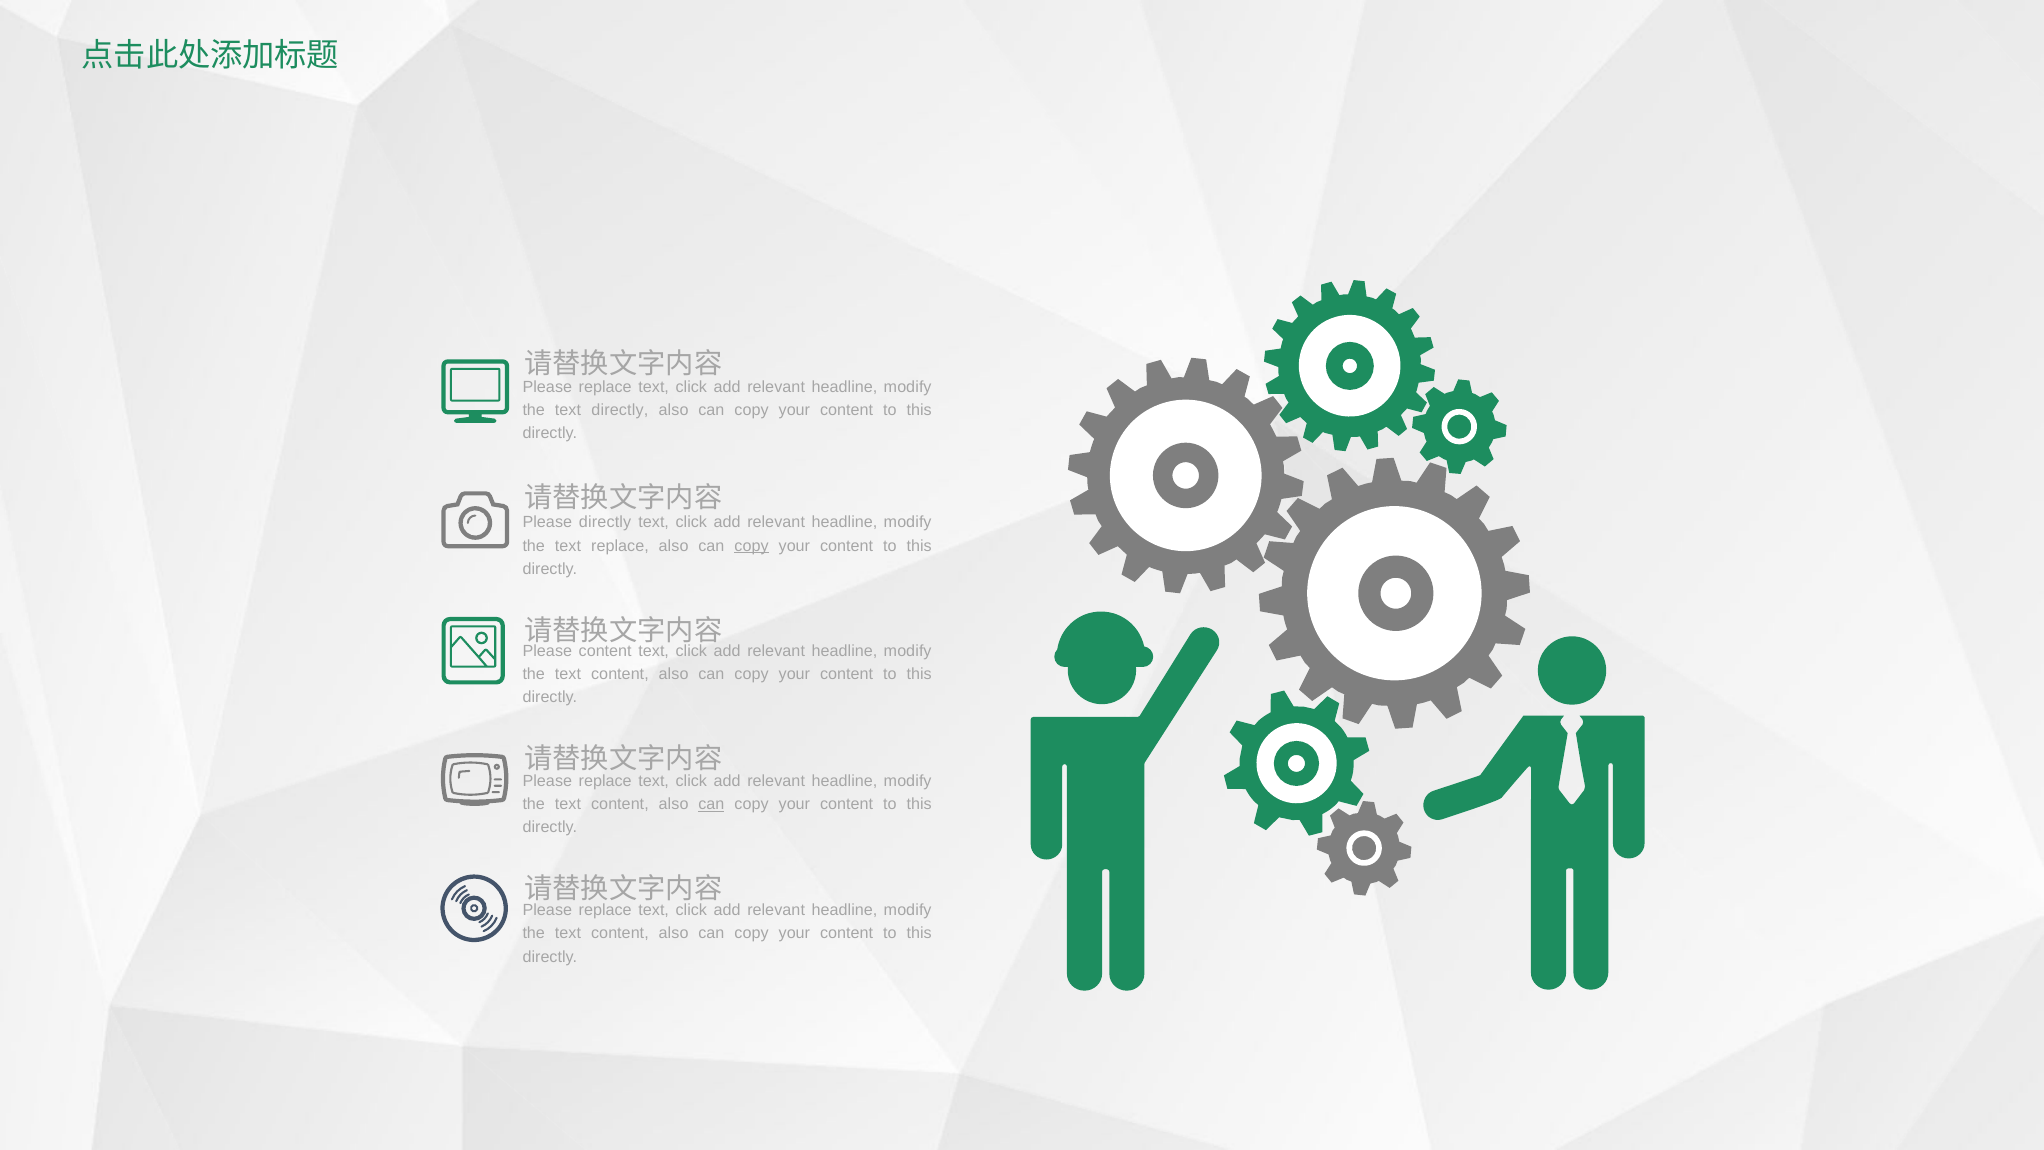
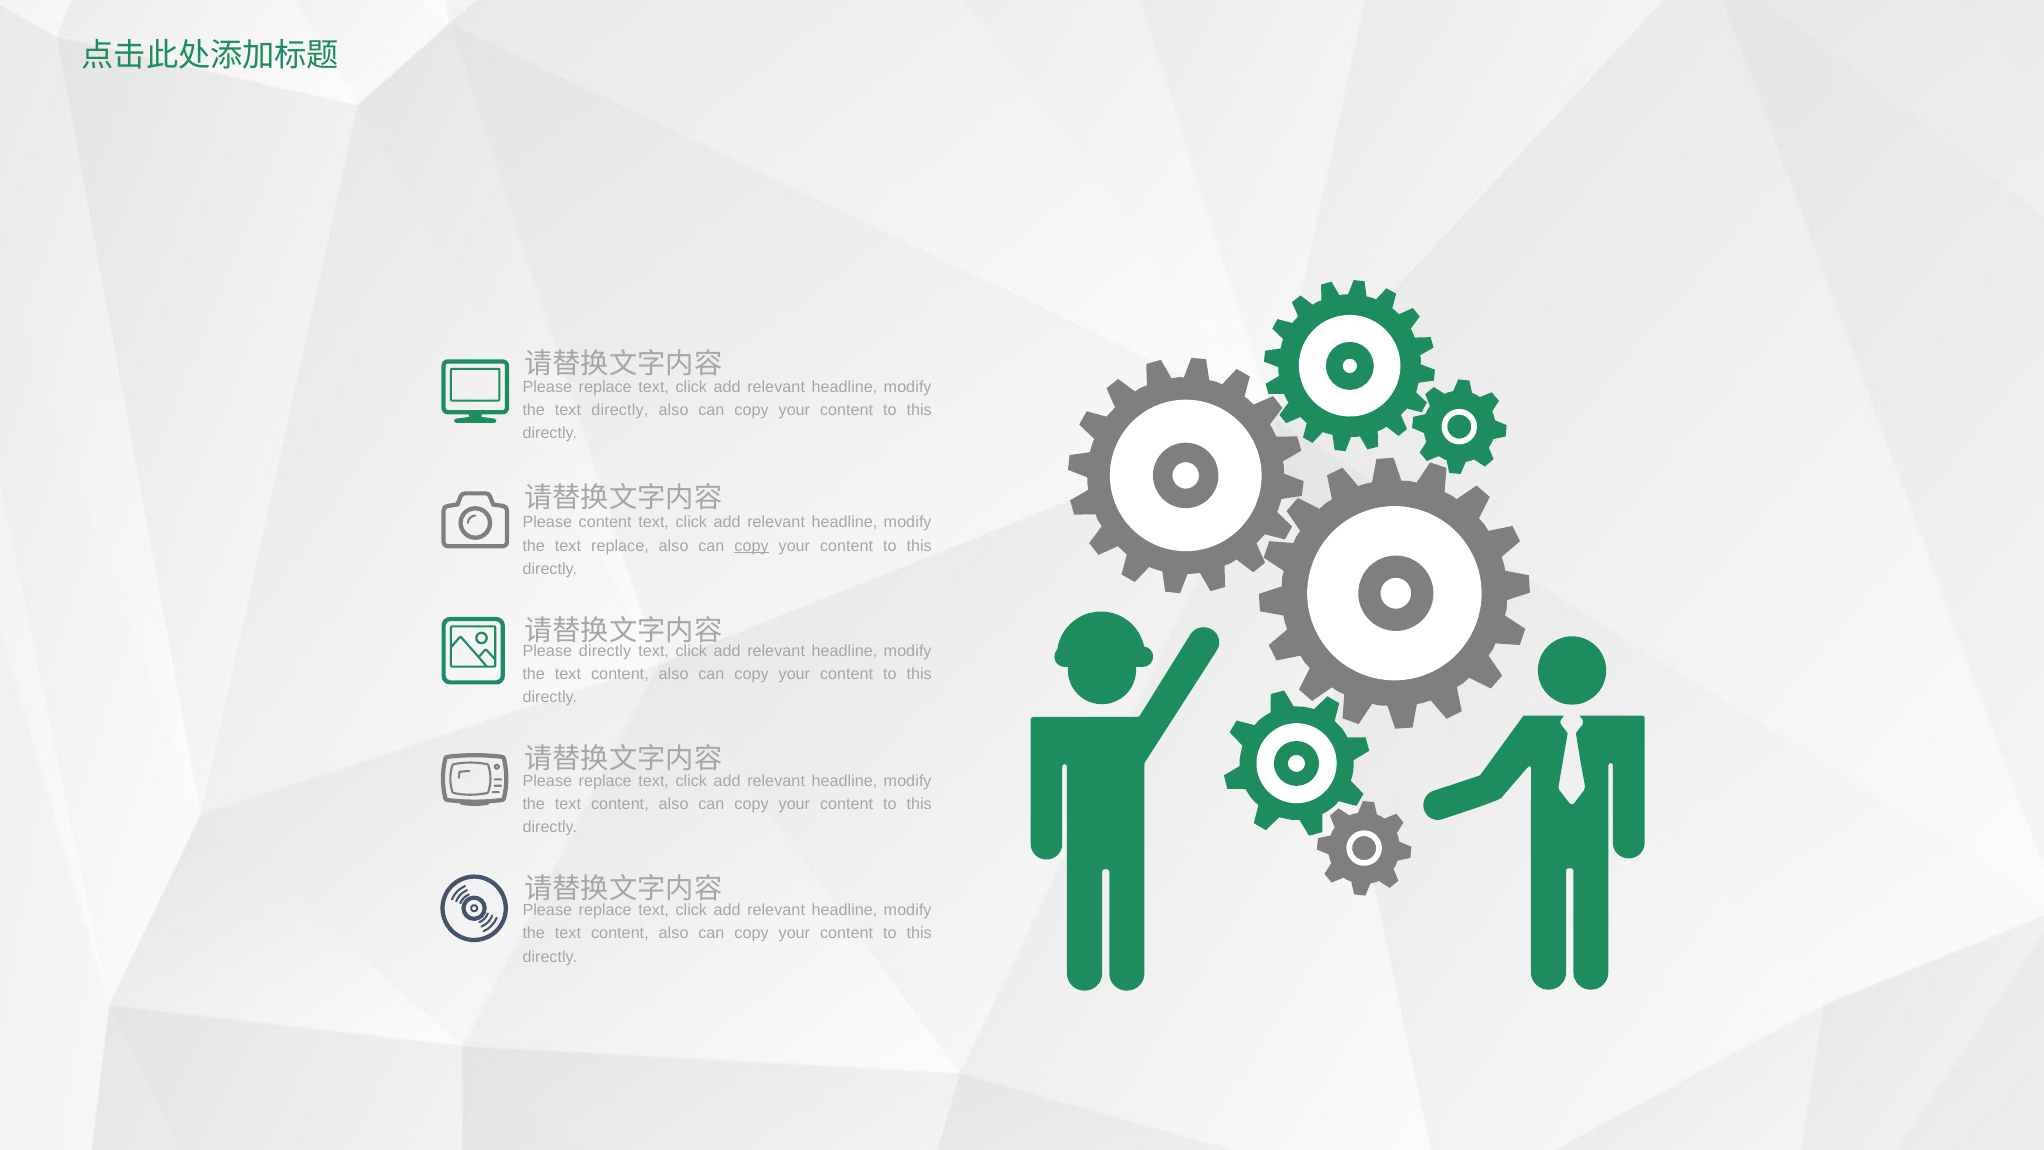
Please directly: directly -> content
Please content: content -> directly
can at (711, 804) underline: present -> none
